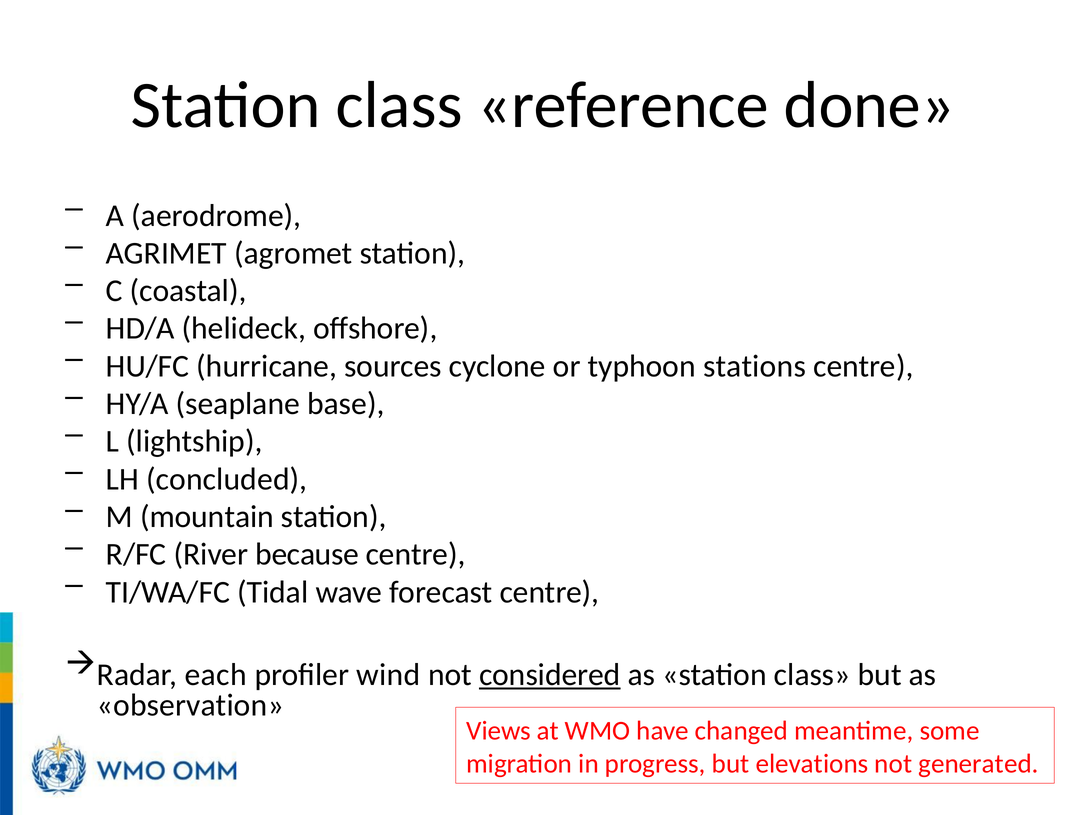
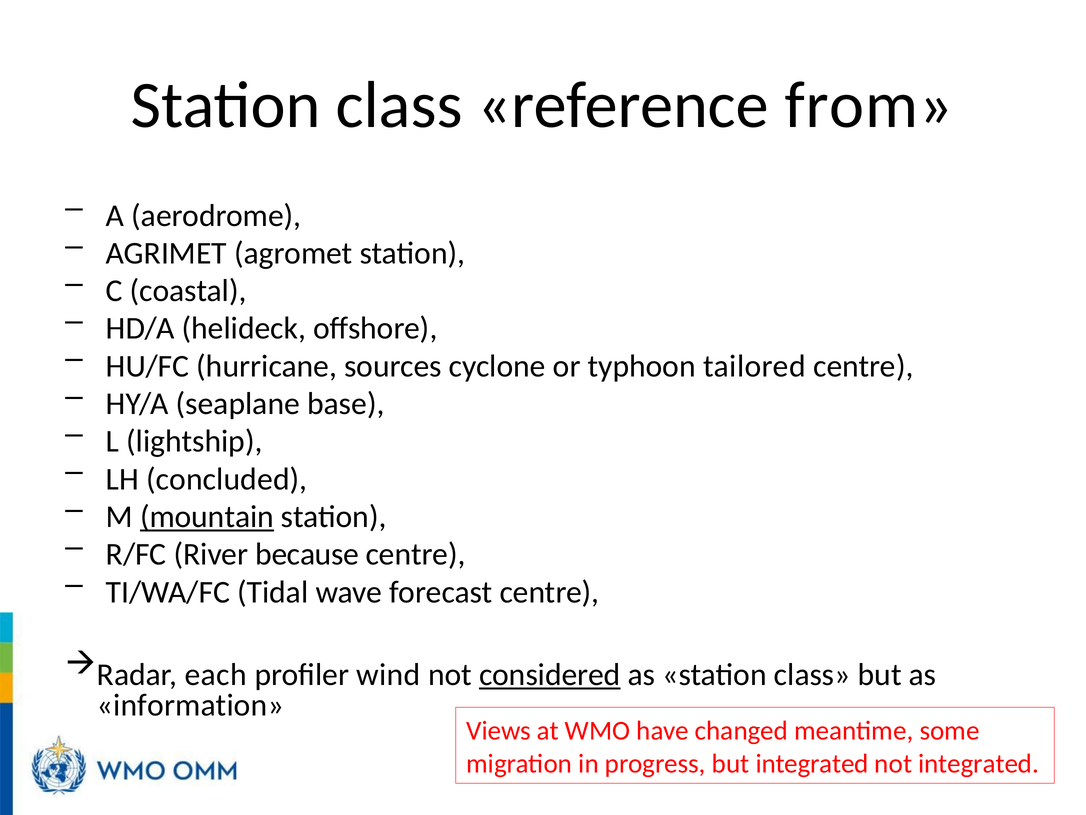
done: done -> from
stations: stations -> tailored
mountain underline: none -> present
observation: observation -> information
but elevations: elevations -> integrated
not generated: generated -> integrated
